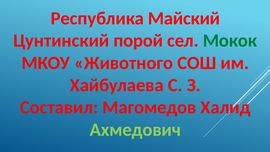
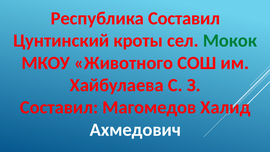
Республика Майский: Майский -> Составил
порой: порой -> кроты
Ахмедович colour: light green -> white
